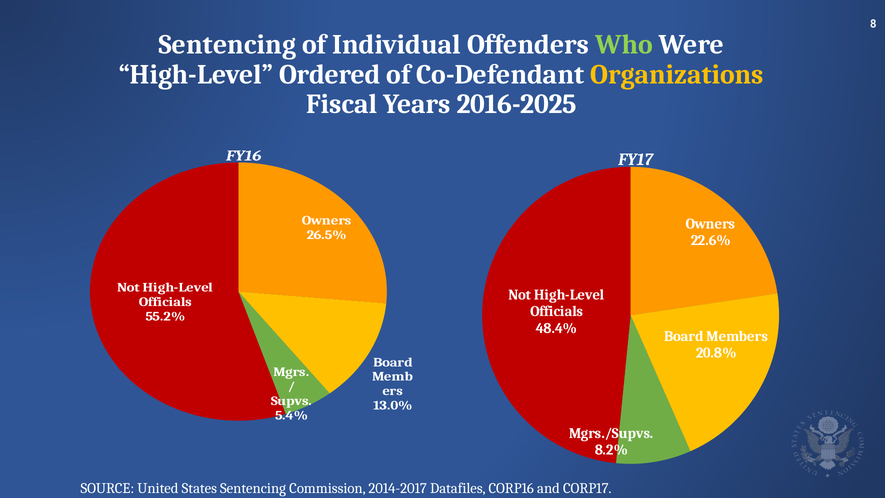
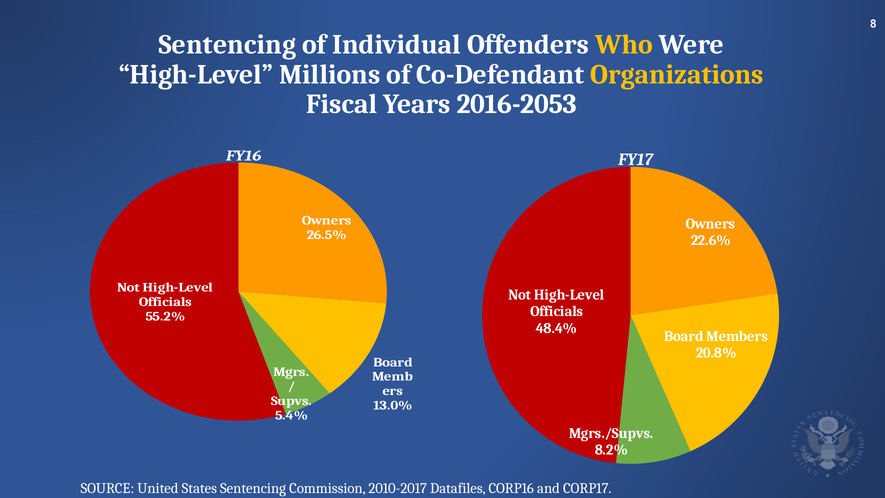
Who colour: light green -> yellow
Ordered: Ordered -> Millions
2016-2025: 2016-2025 -> 2016-2053
2014-2017: 2014-2017 -> 2010-2017
